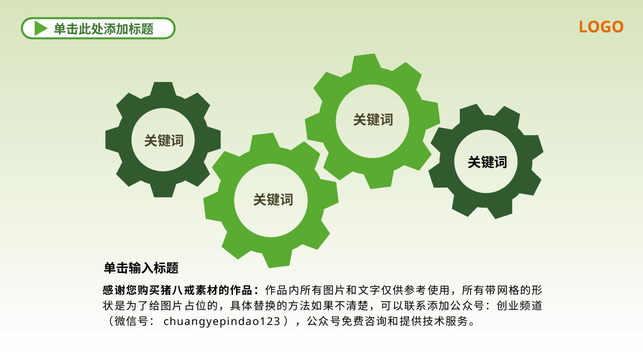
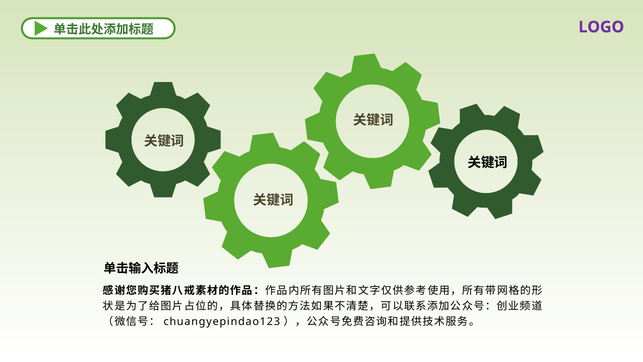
LOGO colour: orange -> purple
